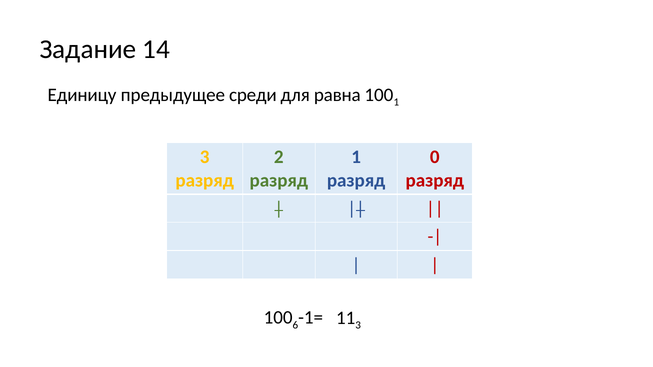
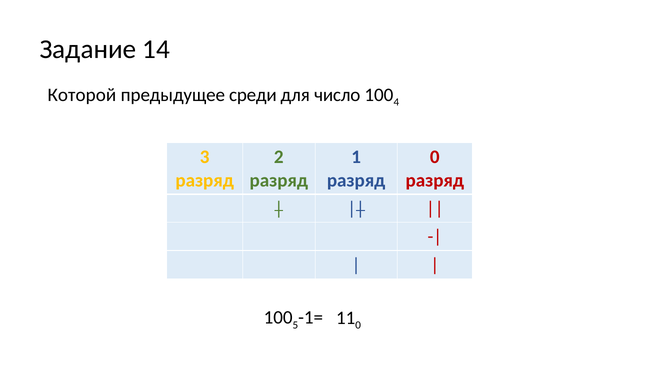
Единицу: Единицу -> Которой
равна: равна -> число
1 at (396, 102): 1 -> 4
6: 6 -> 5
3 at (358, 326): 3 -> 0
